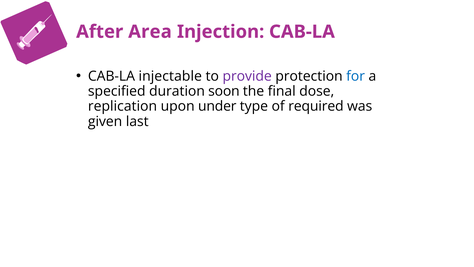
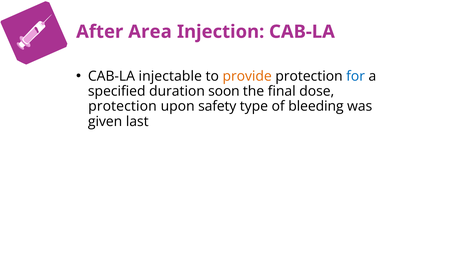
provide colour: purple -> orange
replication at (123, 106): replication -> protection
under: under -> safety
required: required -> bleeding
